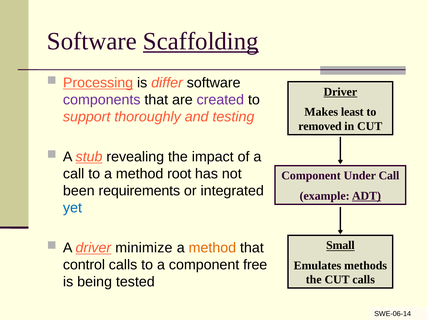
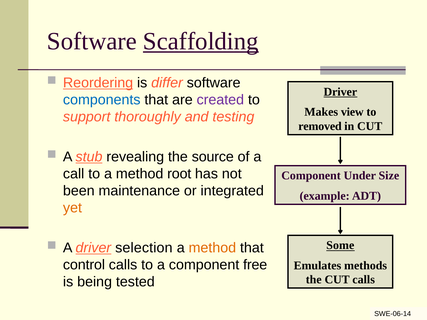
Processing: Processing -> Reordering
components colour: purple -> blue
least: least -> view
impact: impact -> source
Under Call: Call -> Size
requirements: requirements -> maintenance
ADT underline: present -> none
yet colour: blue -> orange
Small: Small -> Some
minimize: minimize -> selection
